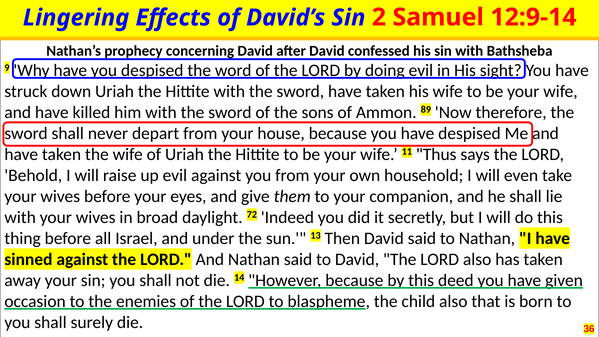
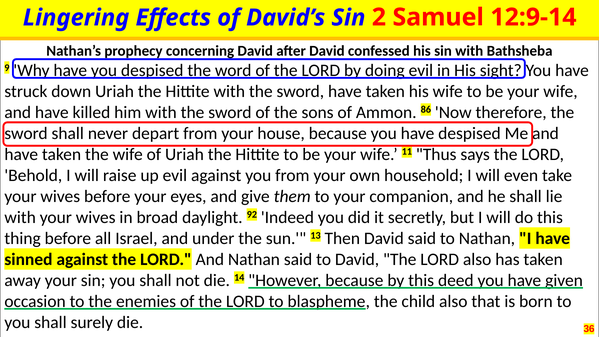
89: 89 -> 86
72: 72 -> 92
